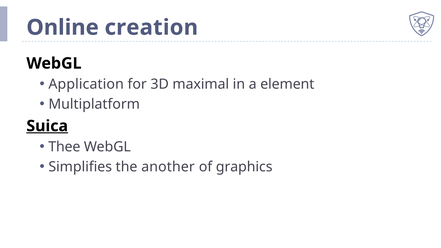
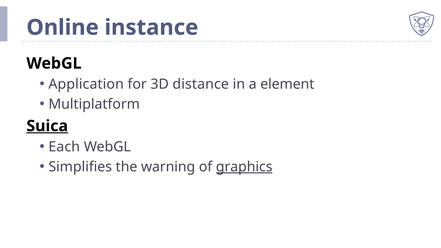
creation: creation -> instance
maximal: maximal -> distance
Thee: Thee -> Each
another: another -> warning
graphics underline: none -> present
